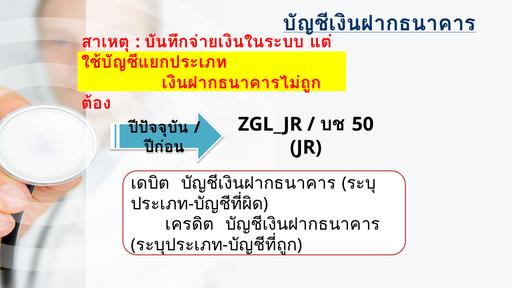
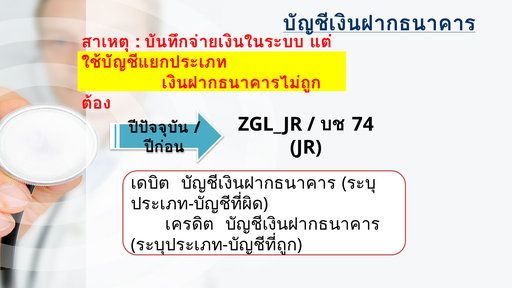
50: 50 -> 74
